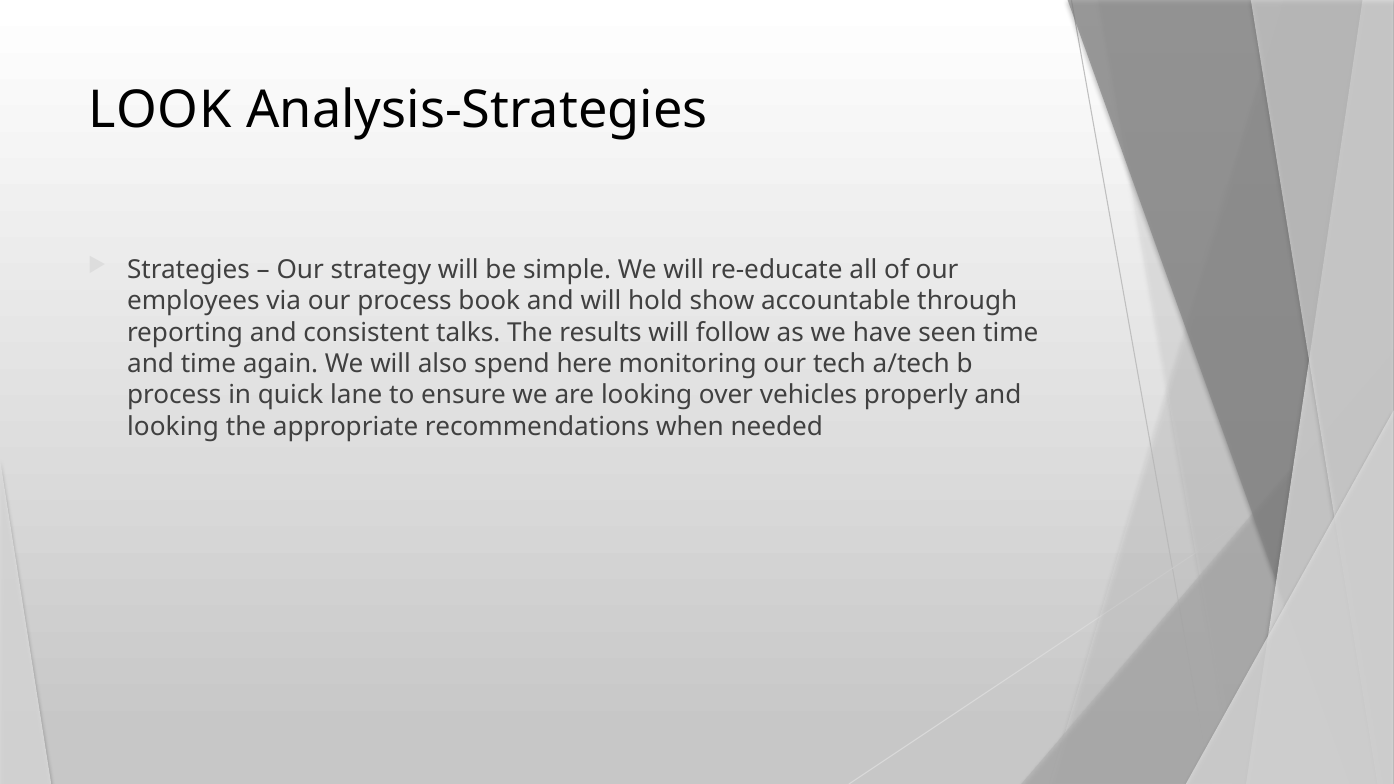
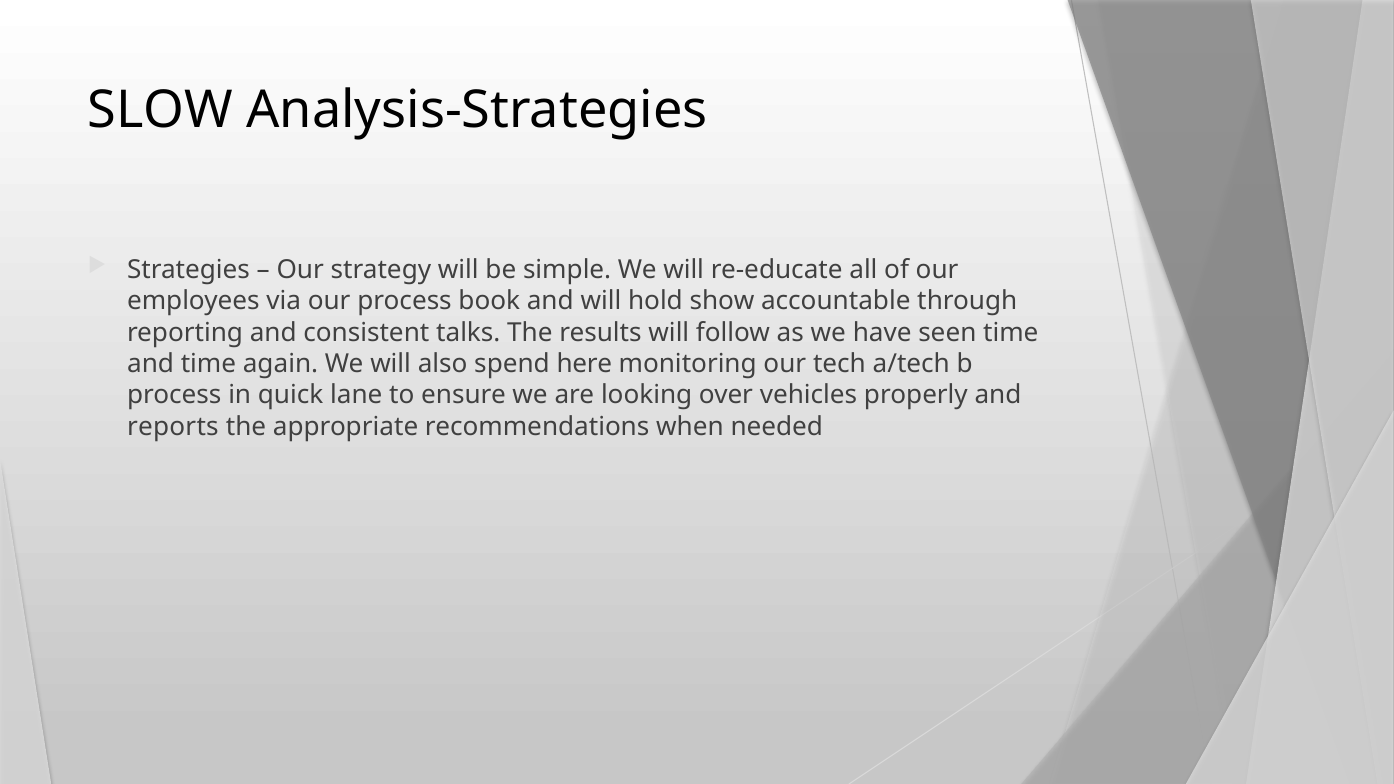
LOOK: LOOK -> SLOW
looking at (173, 427): looking -> reports
